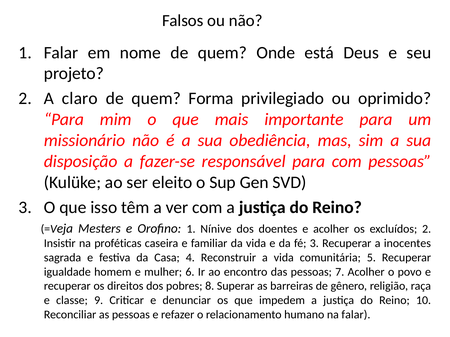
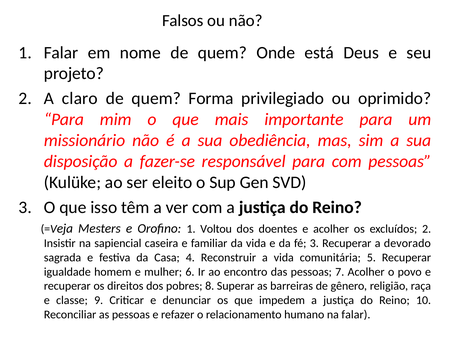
Nínive: Nínive -> Voltou
proféticas: proféticas -> sapiencial
inocentes: inocentes -> devorado
